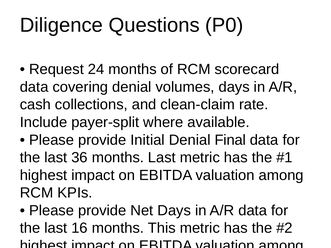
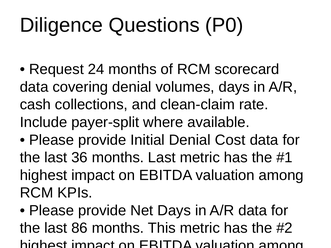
Denial Final: Final -> Cost
16: 16 -> 86
